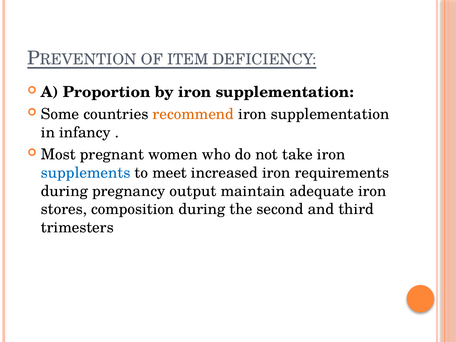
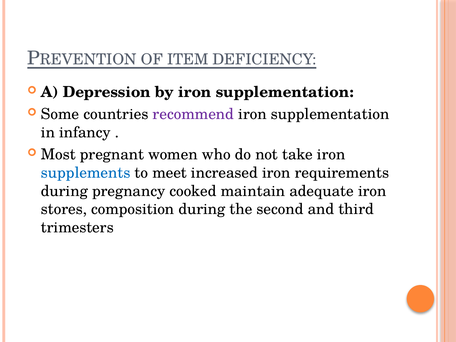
Proportion: Proportion -> Depression
recommend colour: orange -> purple
output: output -> cooked
